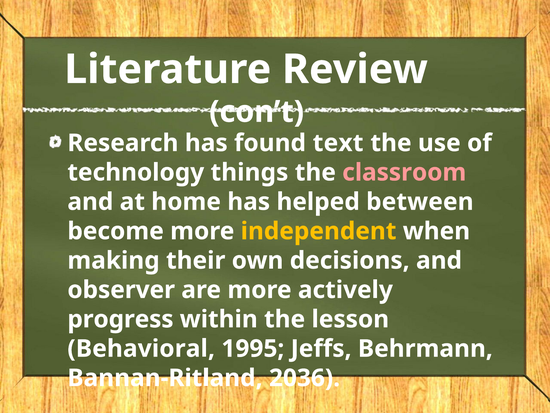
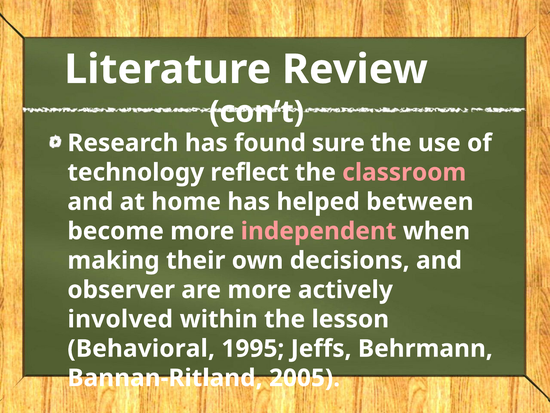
text: text -> sure
things: things -> reflect
independent colour: yellow -> pink
progress: progress -> involved
2036: 2036 -> 2005
